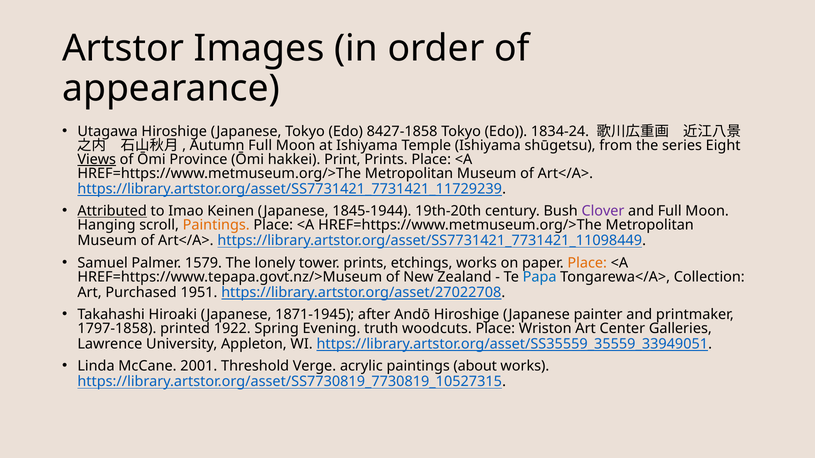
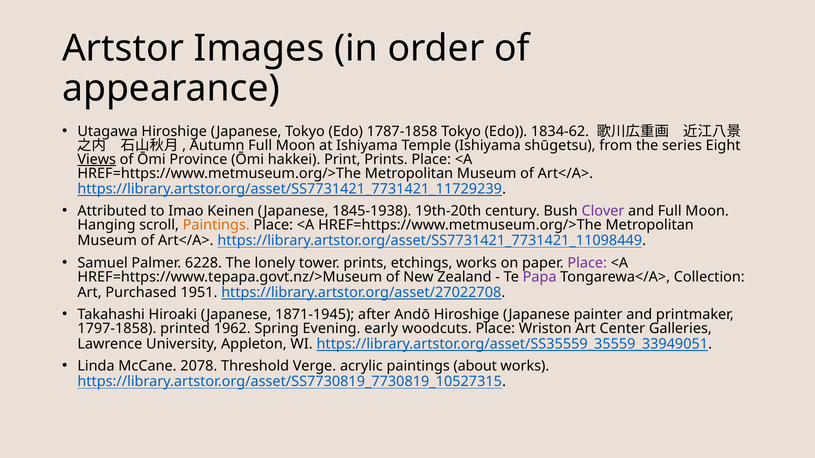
8427-1858: 8427-1858 -> 1787-1858
1834-24: 1834-24 -> 1834-62
Attributed underline: present -> none
1845-1944: 1845-1944 -> 1845-1938
1579: 1579 -> 6228
Place at (587, 263) colour: orange -> purple
Papa colour: blue -> purple
1922: 1922 -> 1962
truth: truth -> early
2001: 2001 -> 2078
